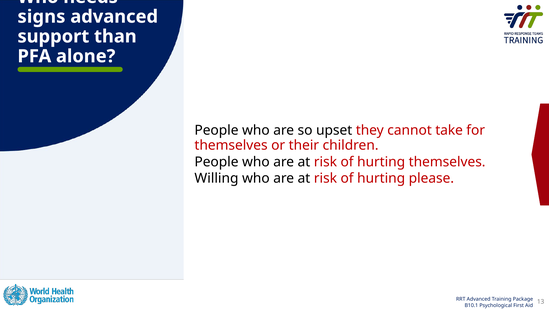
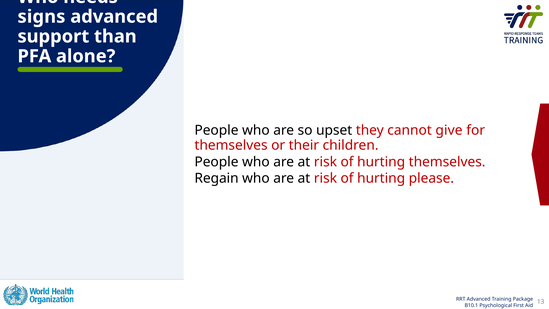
take: take -> give
Willing: Willing -> Regain
